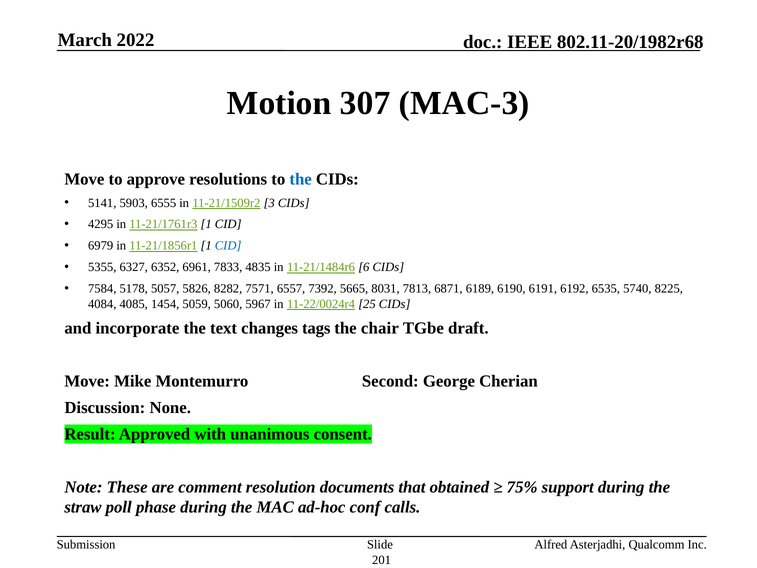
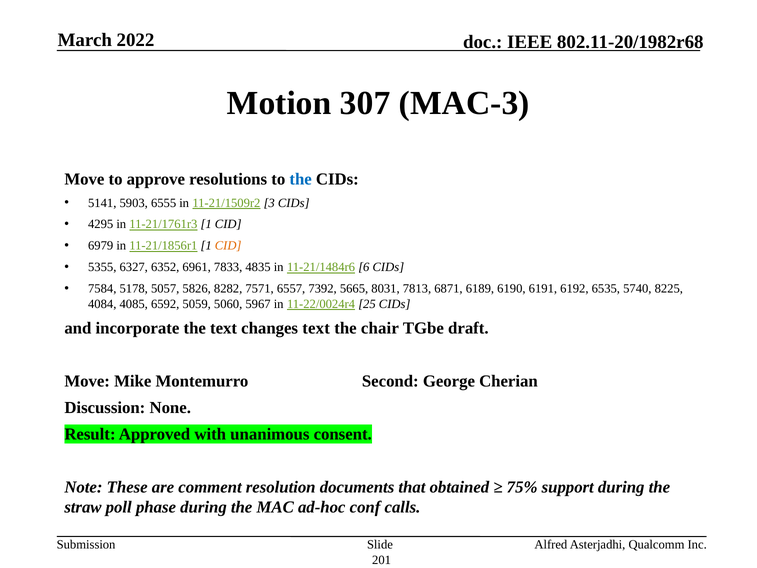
CID at (228, 246) colour: blue -> orange
1454: 1454 -> 6592
changes tags: tags -> text
